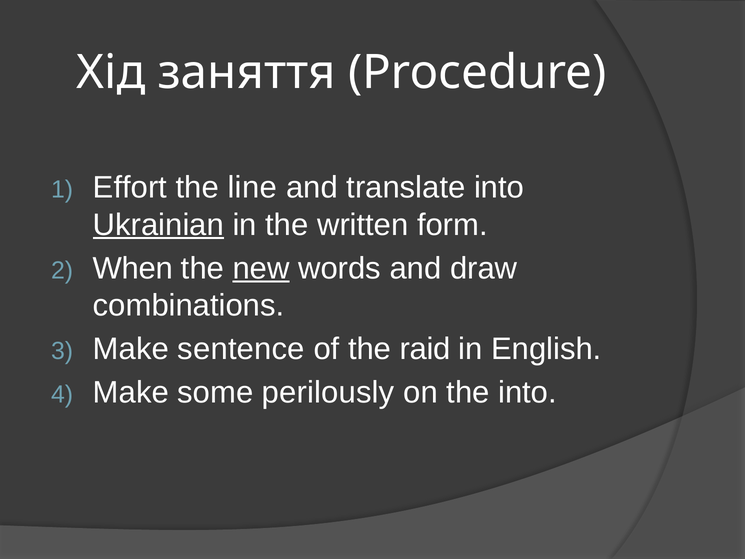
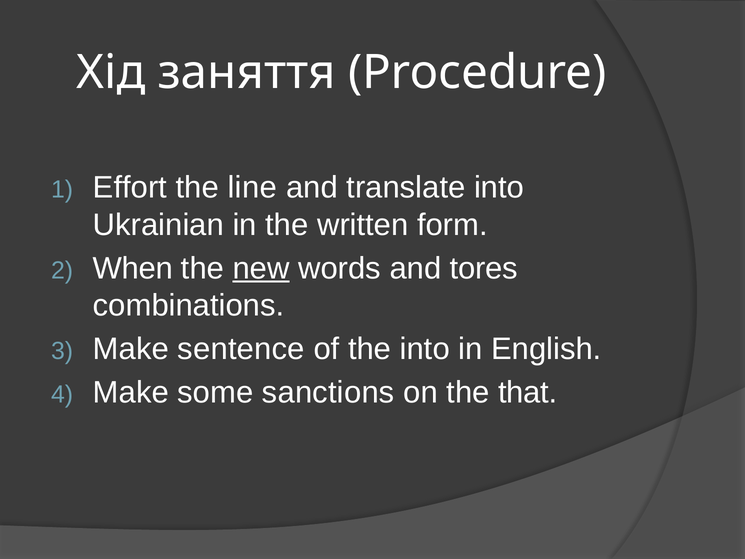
Ukrainian underline: present -> none
draw: draw -> tores
the raid: raid -> into
perilously: perilously -> sanctions
the into: into -> that
